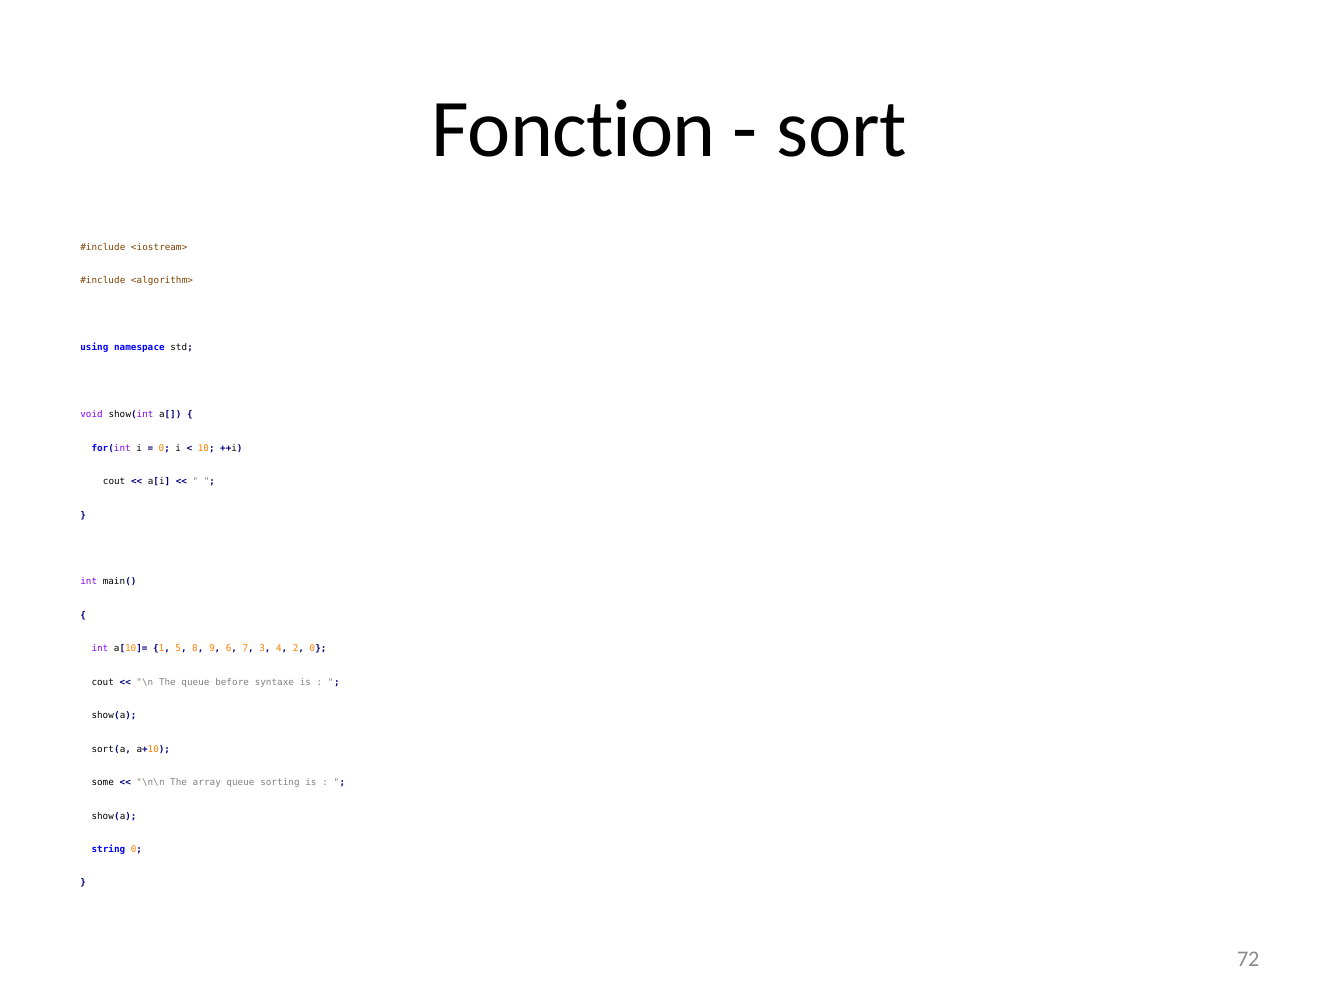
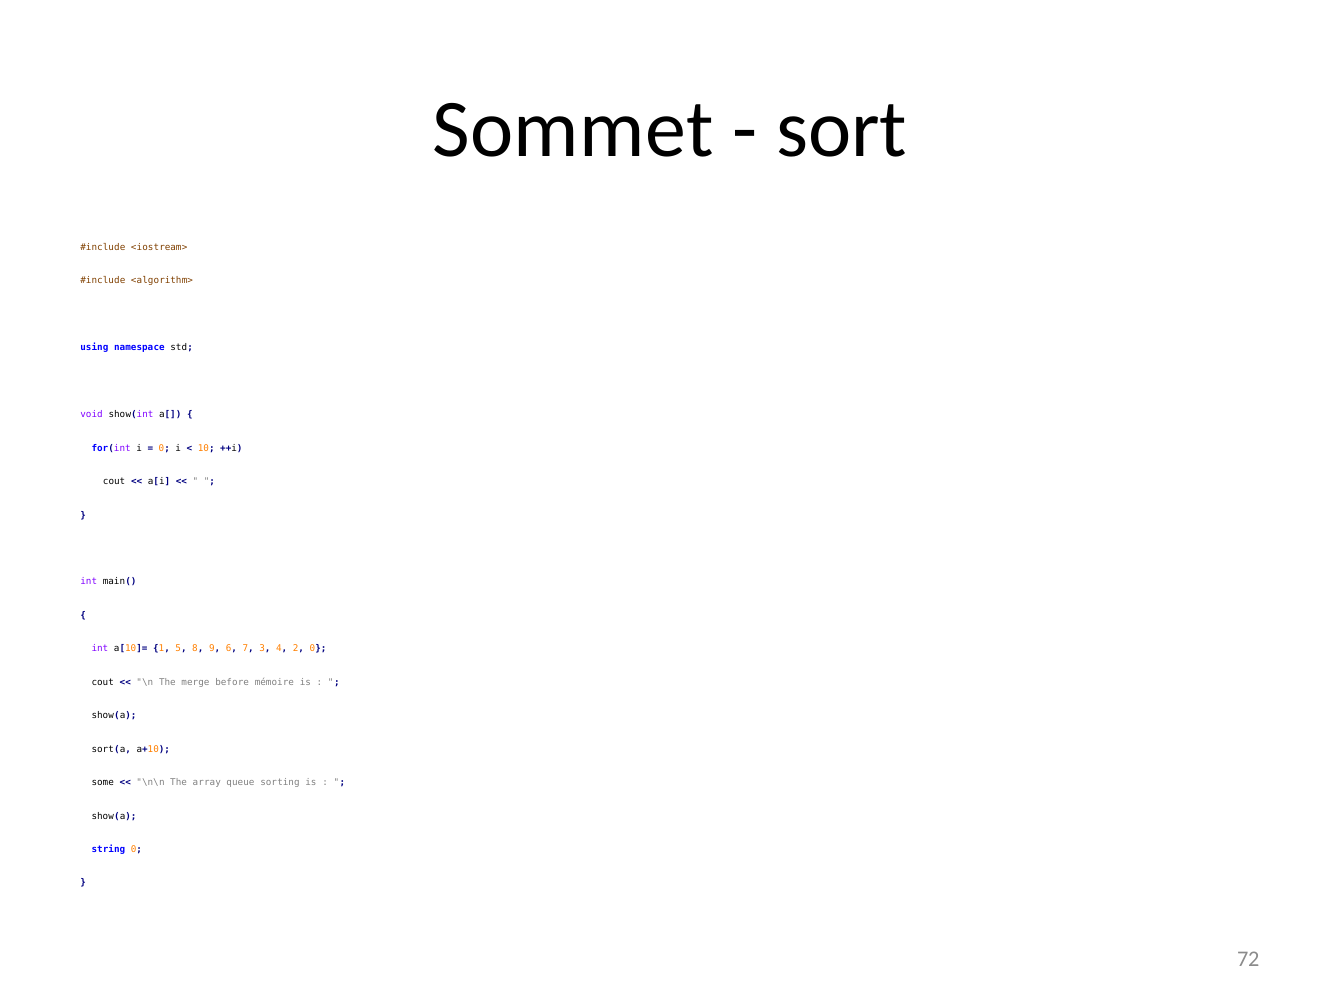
Fonction: Fonction -> Sommet
The queue: queue -> merge
syntaxe: syntaxe -> mémoire
